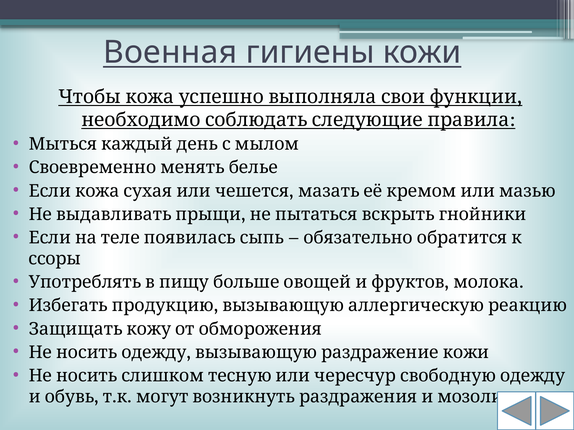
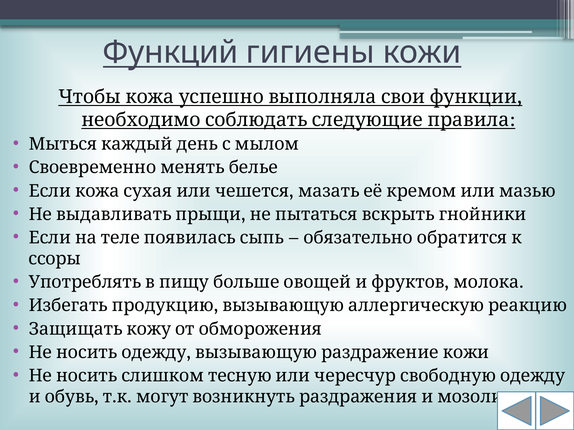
Военная: Военная -> Функций
